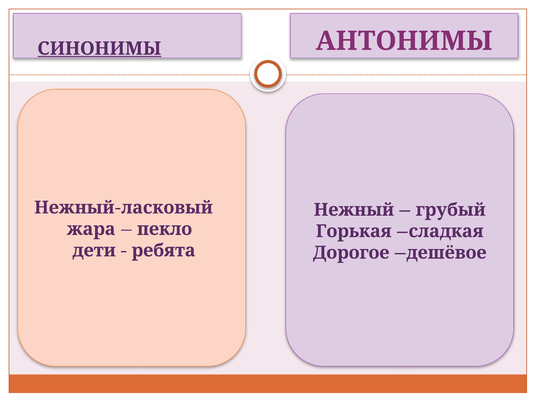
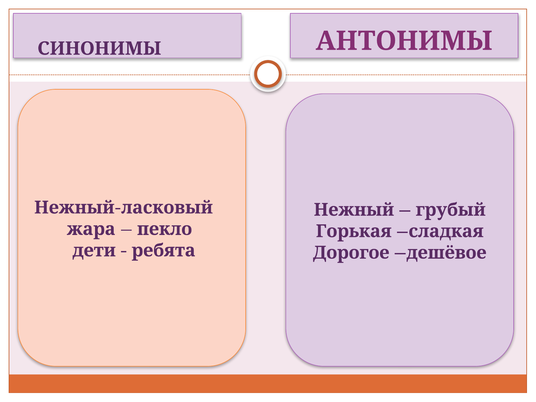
СИНОНИМЫ underline: present -> none
